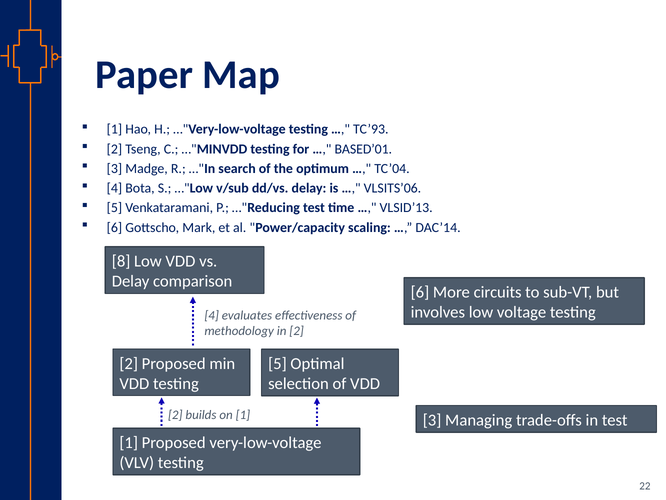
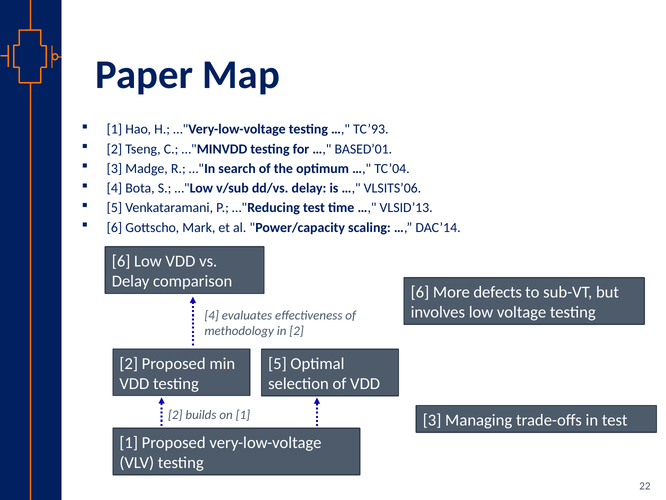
8 at (121, 261): 8 -> 6
circuits: circuits -> defects
